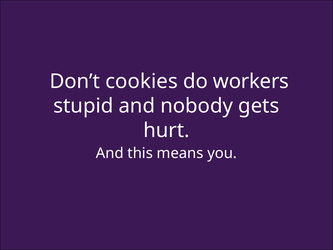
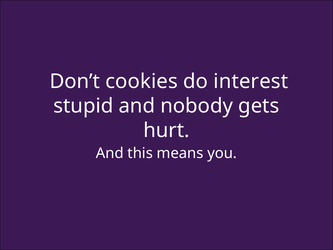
workers: workers -> interest
